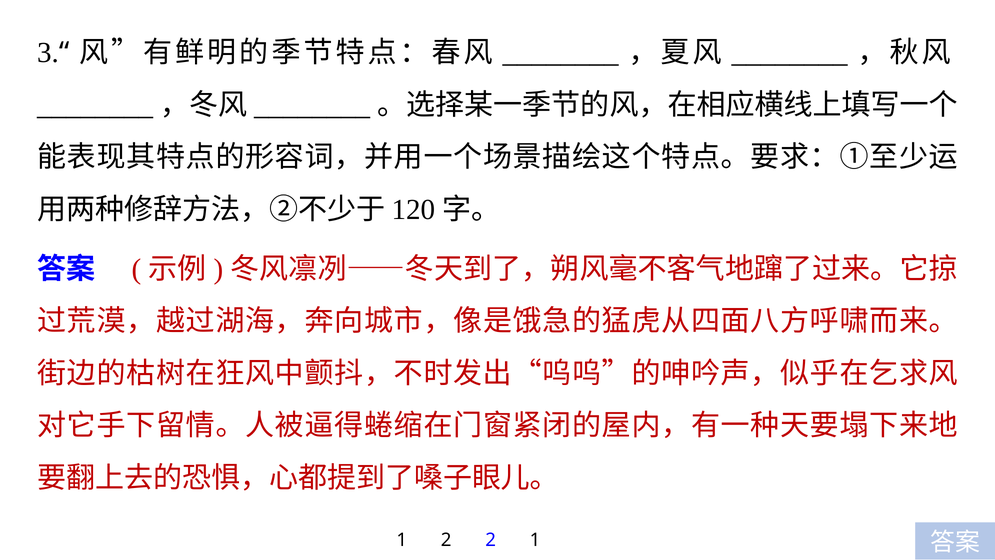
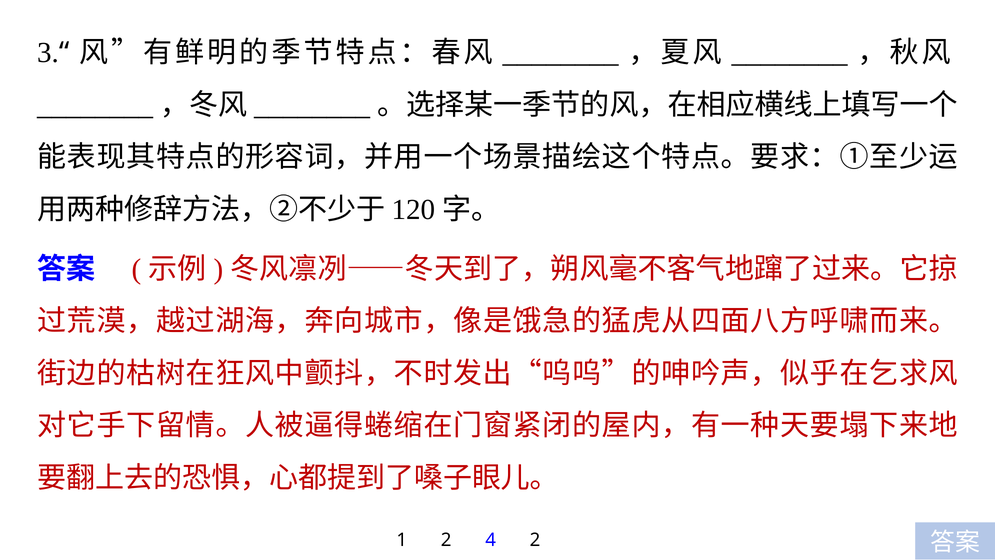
2 2: 2 -> 4
1 1: 1 -> 2
